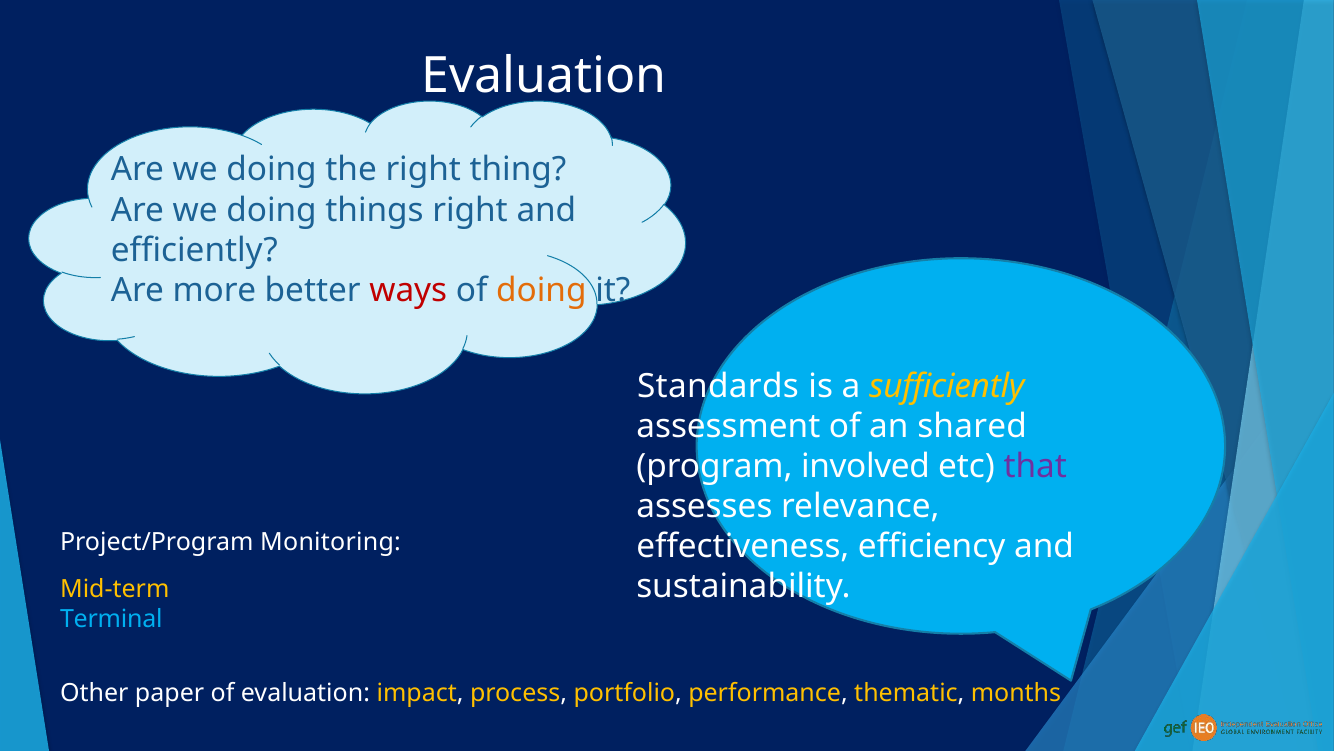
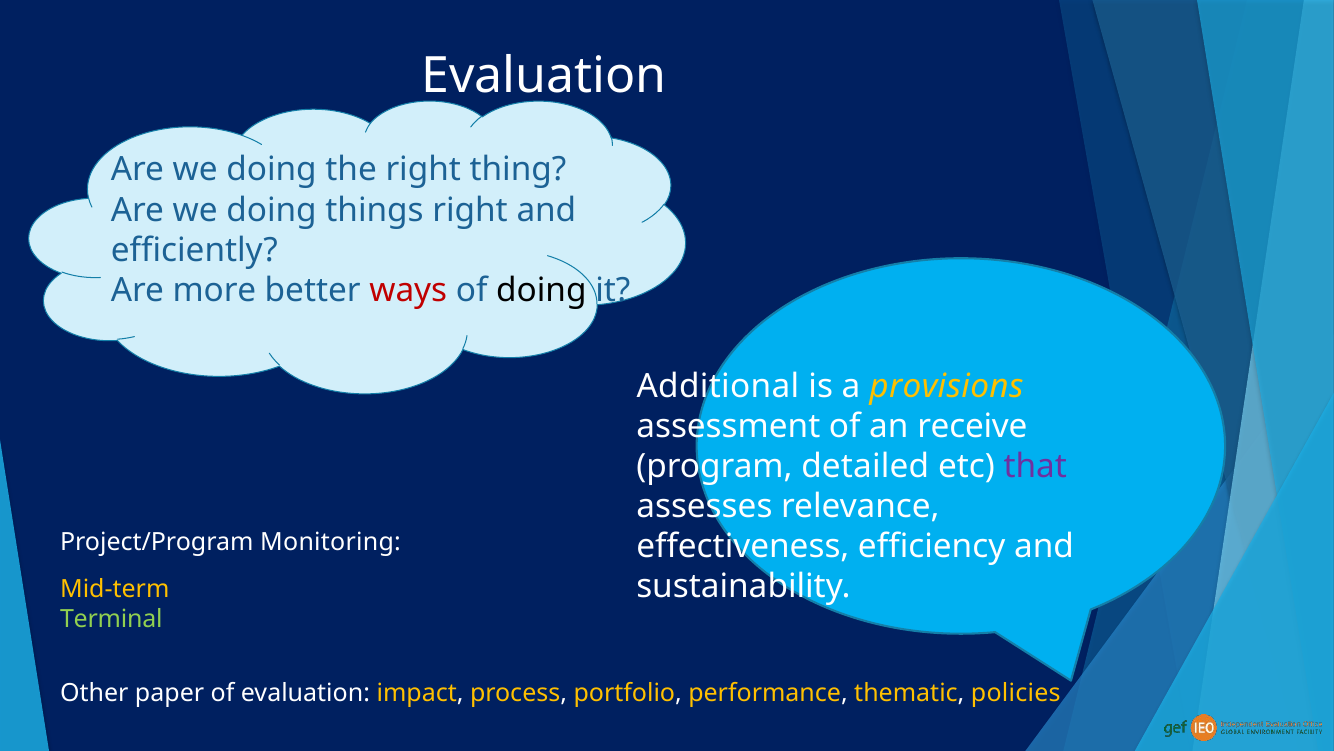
doing at (541, 290) colour: orange -> black
Standards: Standards -> Additional
sufficiently: sufficiently -> provisions
shared: shared -> receive
involved: involved -> detailed
Terminal colour: light blue -> light green
months: months -> policies
